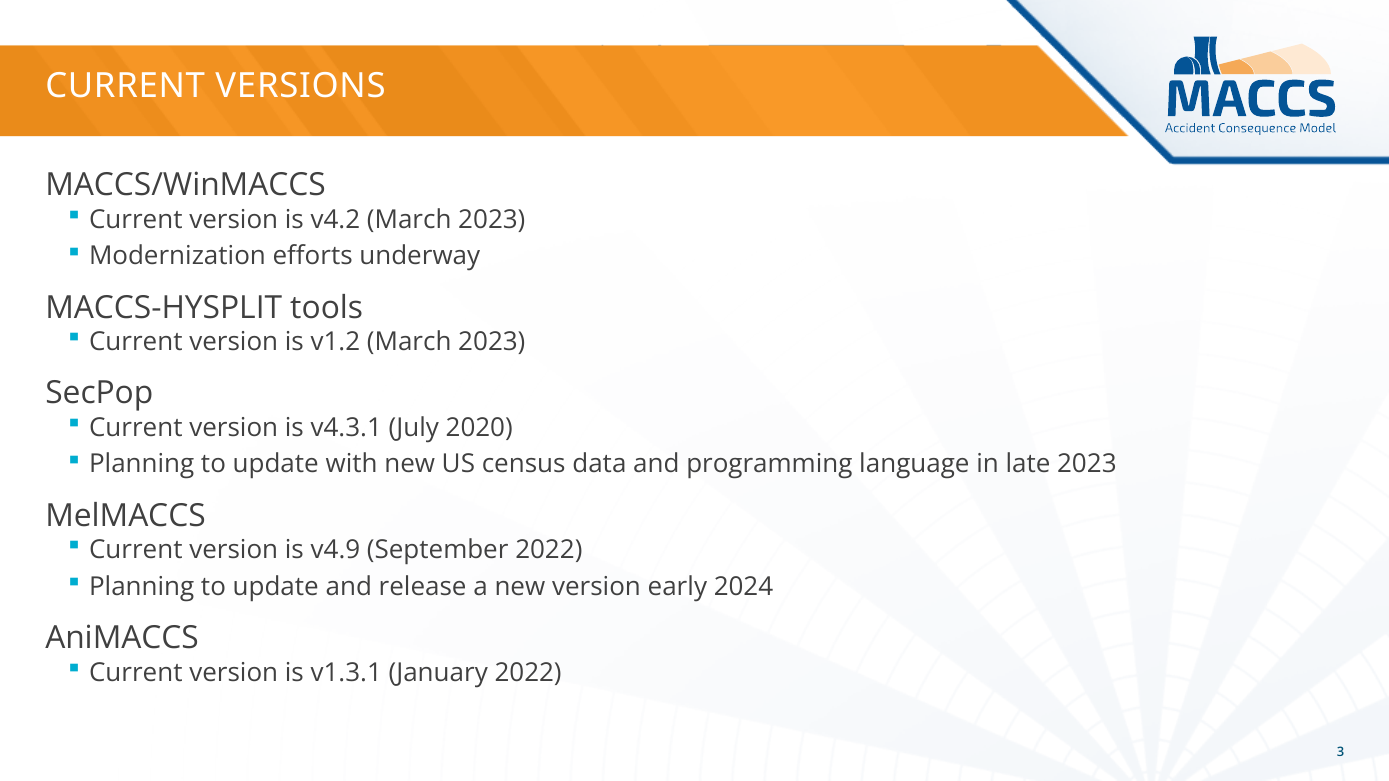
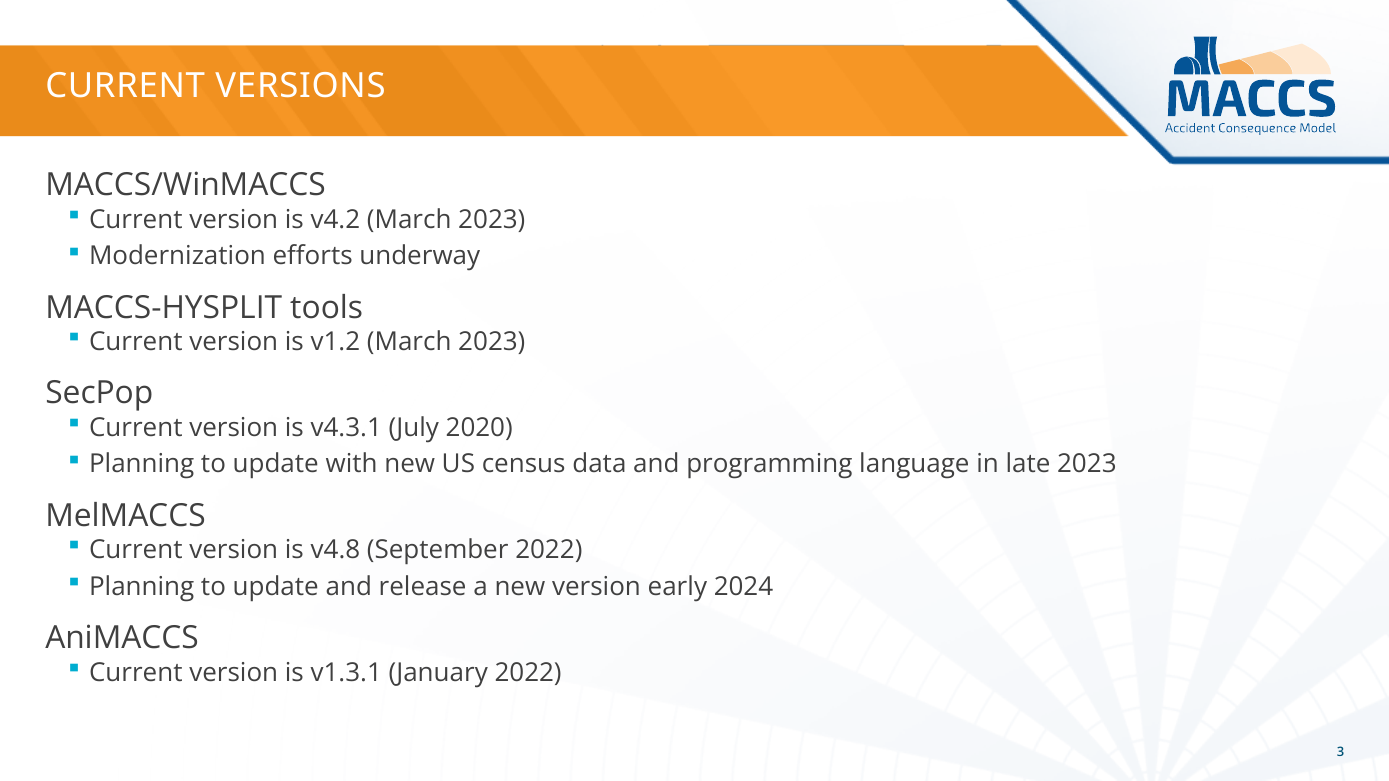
v4.9: v4.9 -> v4.8
